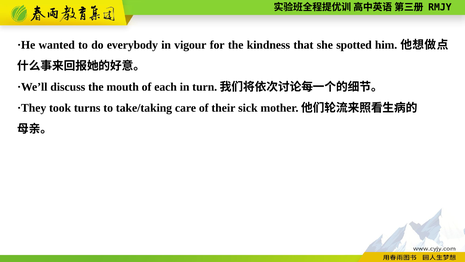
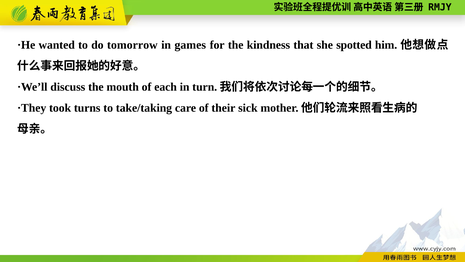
everybody: everybody -> tomorrow
vigour: vigour -> games
